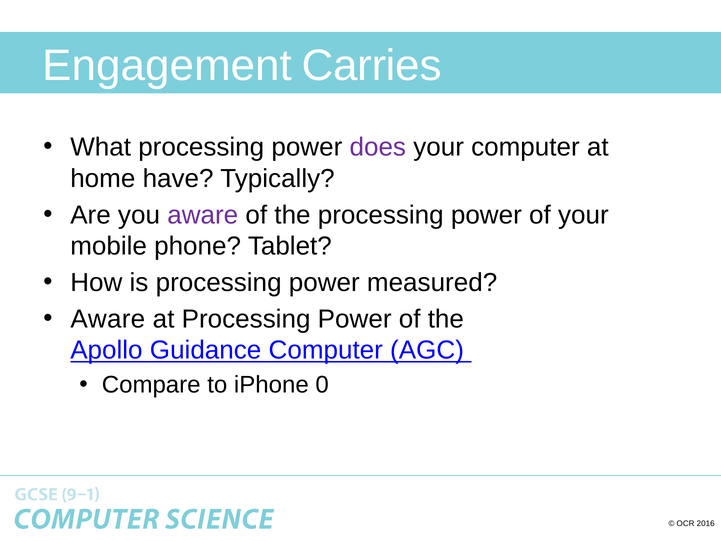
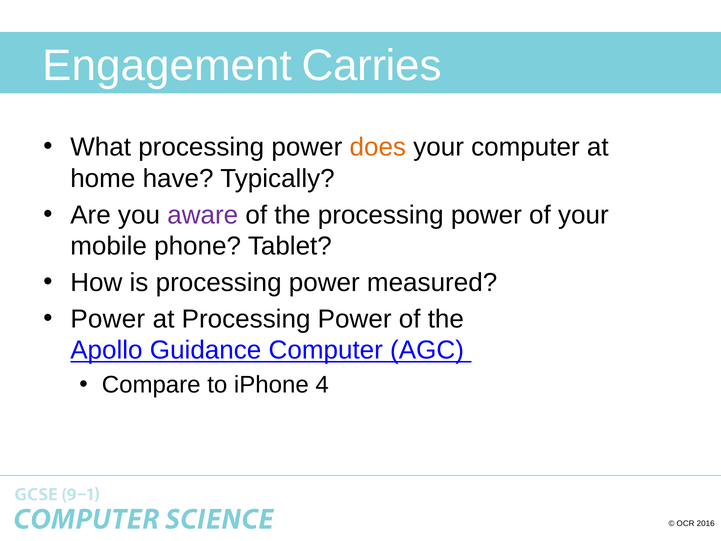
does colour: purple -> orange
Aware at (108, 319): Aware -> Power
0: 0 -> 4
